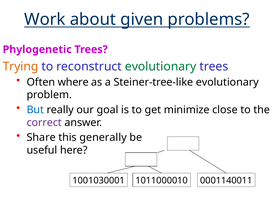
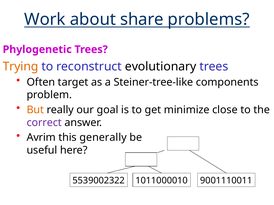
given: given -> share
evolutionary at (161, 67) colour: green -> black
where: where -> target
Steiner-tree-like evolutionary: evolutionary -> components
But colour: blue -> orange
Share: Share -> Avrim
1001030001: 1001030001 -> 5539002322
0001140011: 0001140011 -> 9001110011
